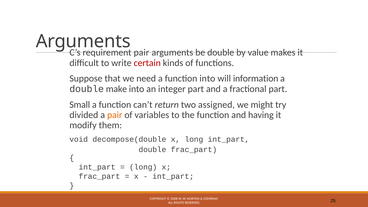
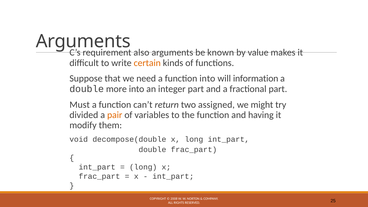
pair at (141, 52): pair -> also
be double: double -> known
certain colour: red -> orange
make: make -> more
Small: Small -> Must
